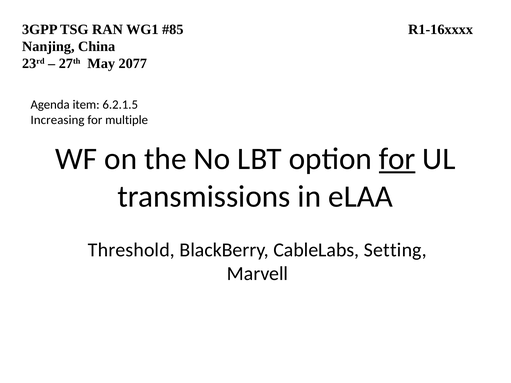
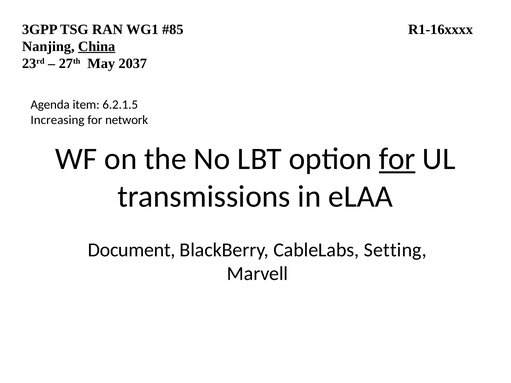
China underline: none -> present
2077: 2077 -> 2037
multiple: multiple -> network
Threshold: Threshold -> Document
